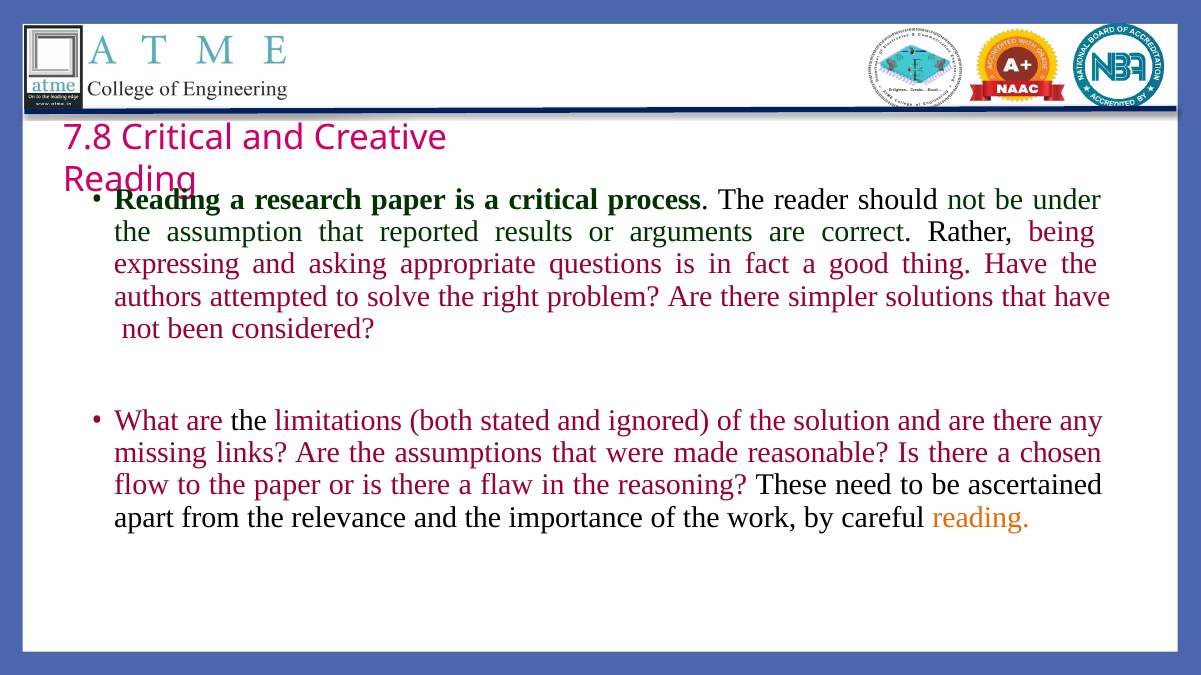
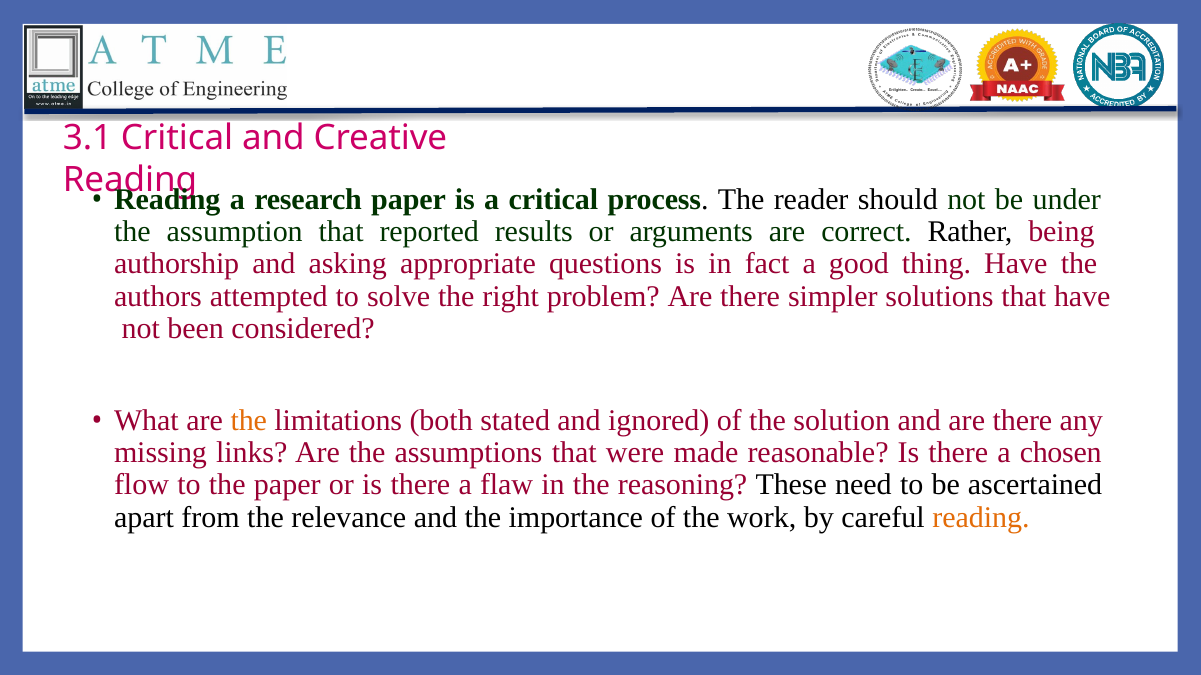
7.8: 7.8 -> 3.1
expressing: expressing -> authorship
the at (249, 421) colour: black -> orange
